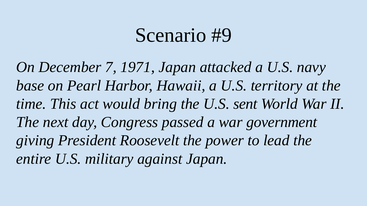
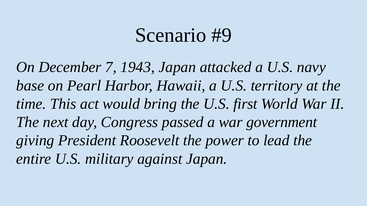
1971: 1971 -> 1943
sent: sent -> first
